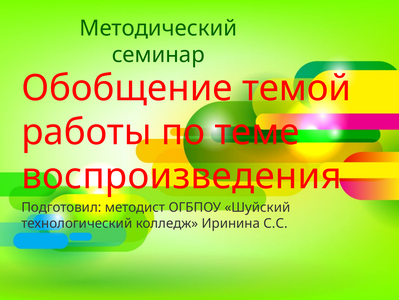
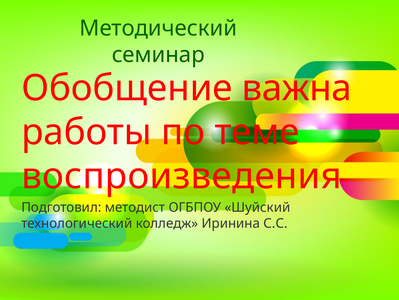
темой: темой -> важна
